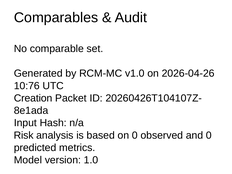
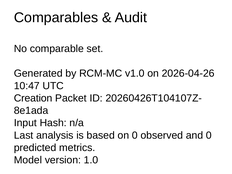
10:76: 10:76 -> 10:47
Risk: Risk -> Last
